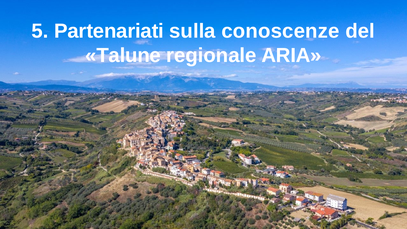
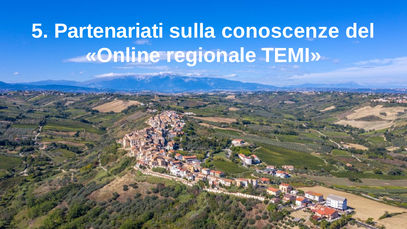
Talune: Talune -> Online
ARIA: ARIA -> TEMI
